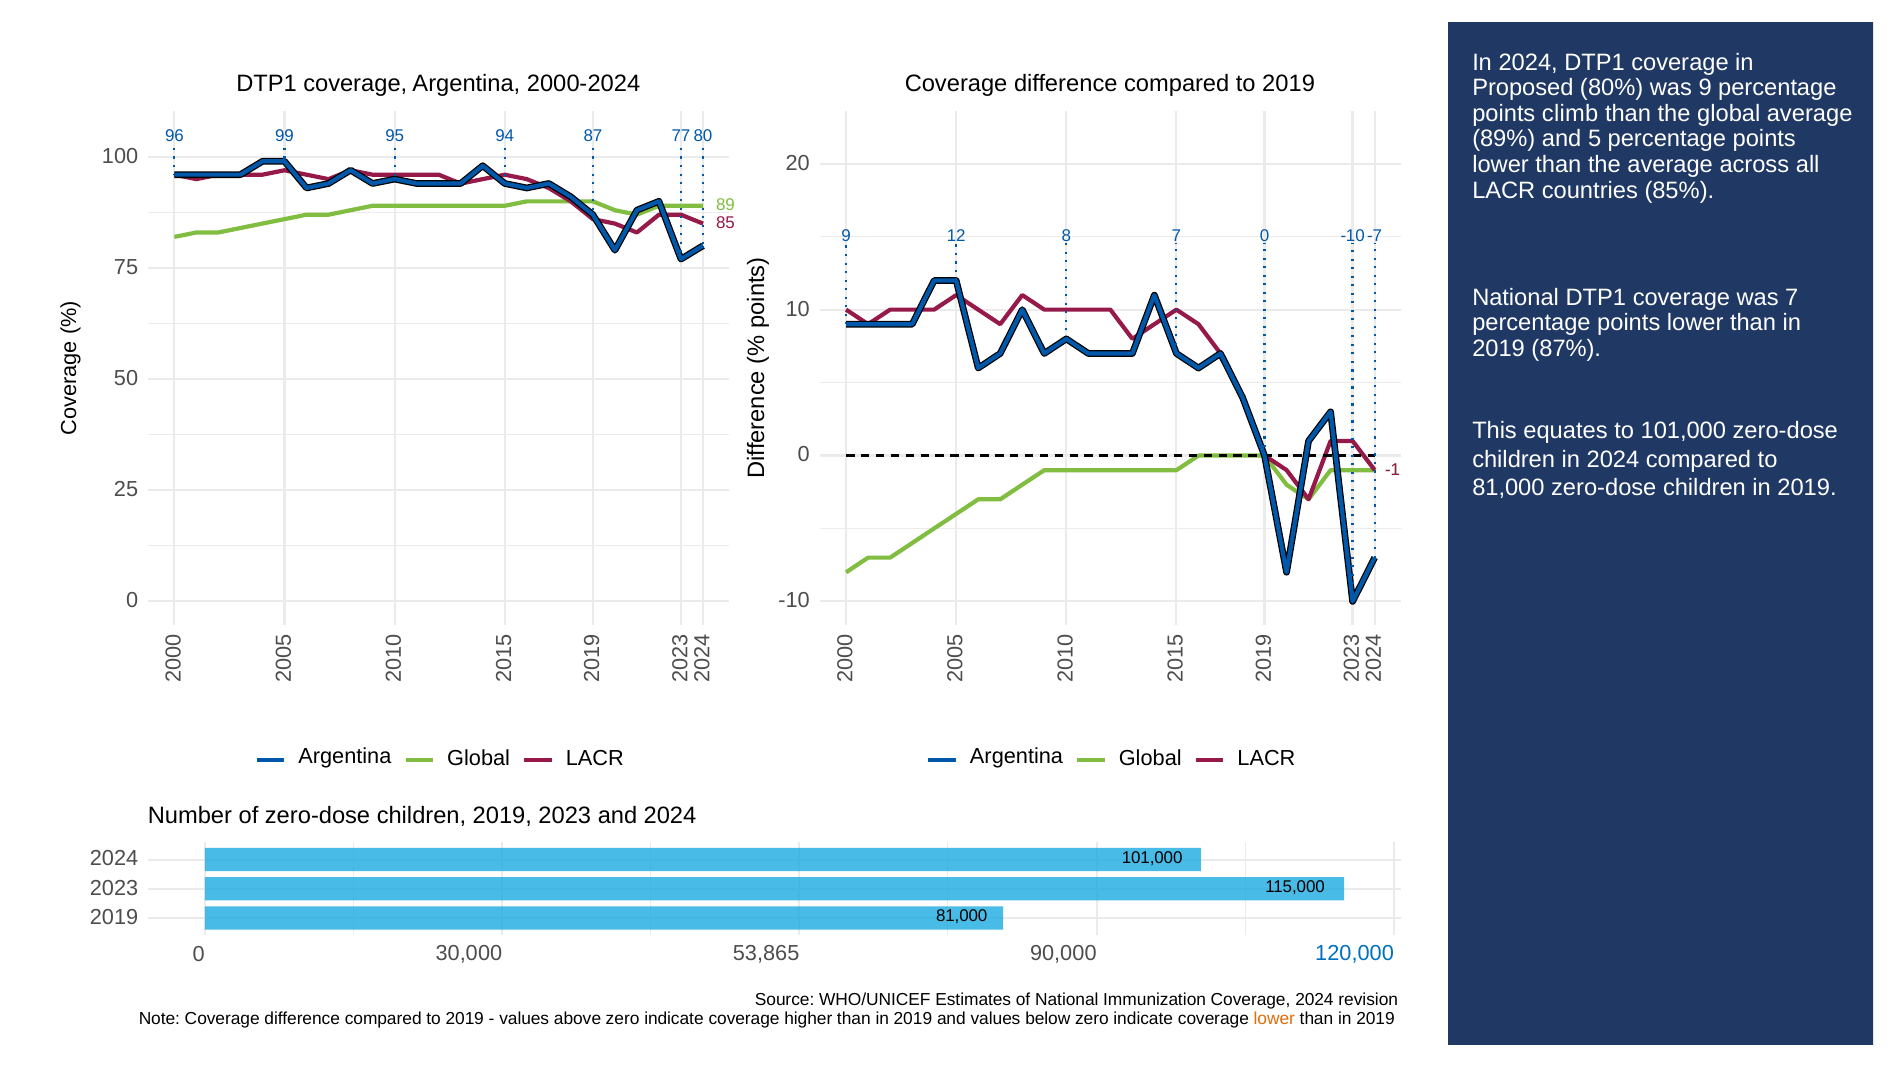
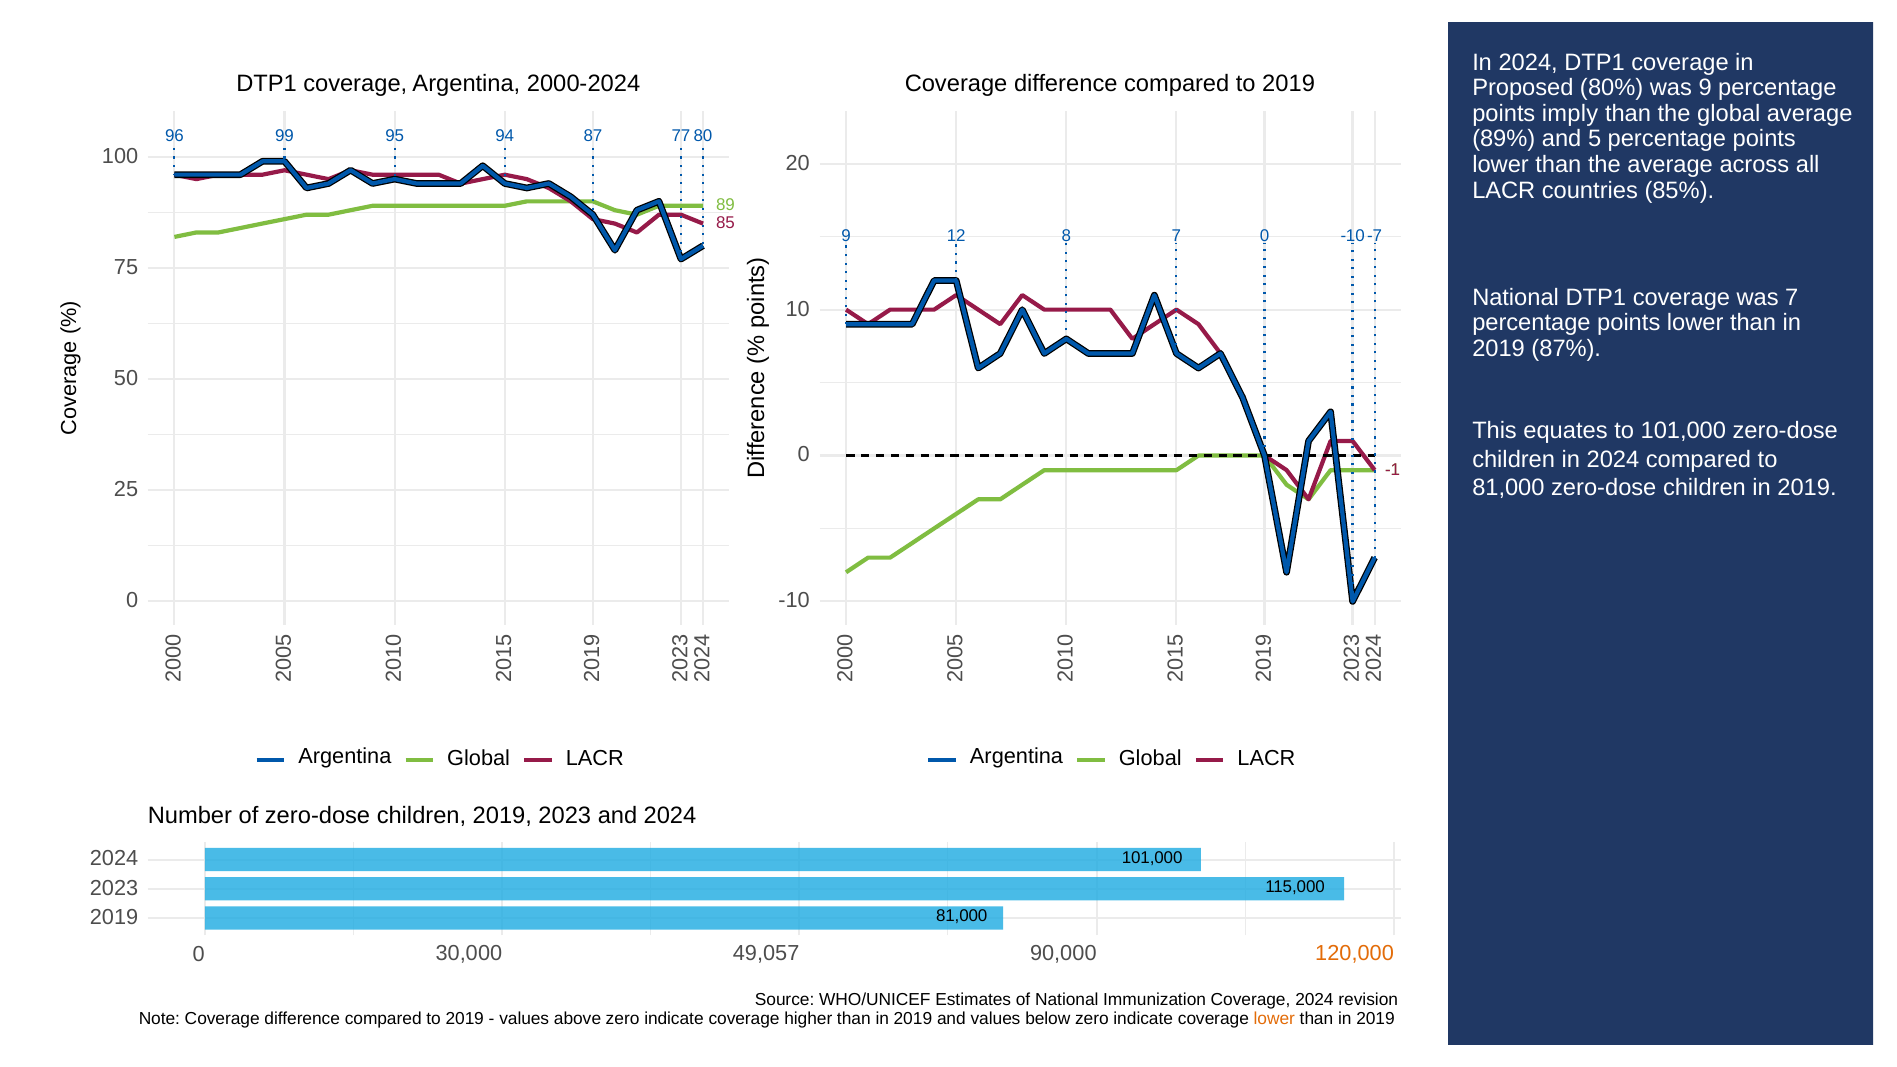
climb: climb -> imply
53,865: 53,865 -> 49,057
120,000 colour: blue -> orange
